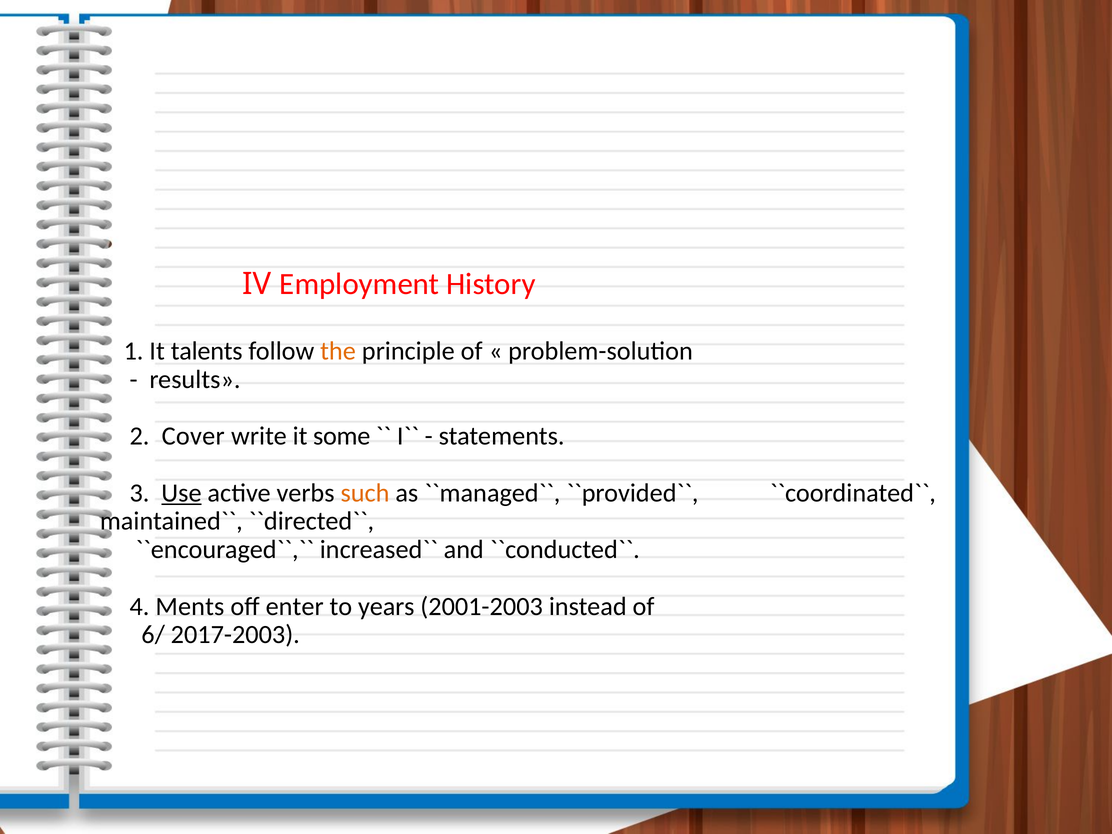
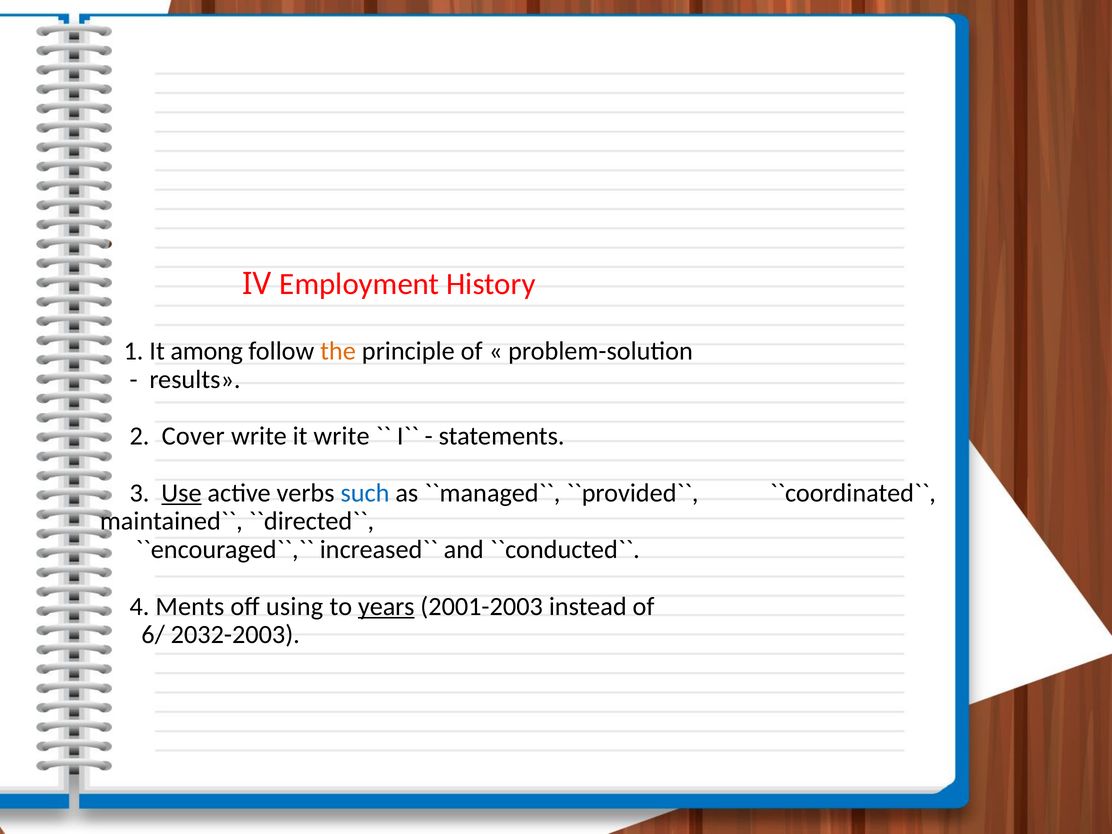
talents: talents -> among
it some: some -> write
such colour: orange -> blue
enter: enter -> using
years underline: none -> present
2017-2003: 2017-2003 -> 2032-2003
